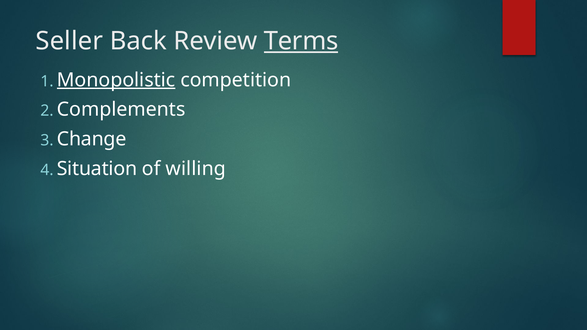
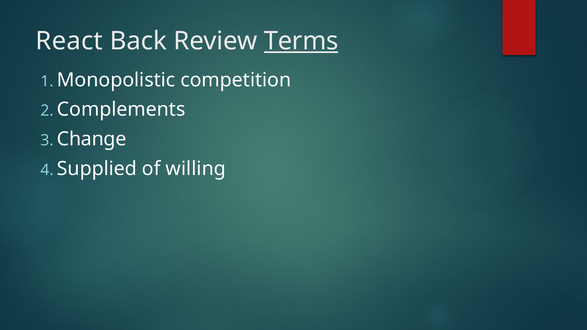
Seller: Seller -> React
Monopolistic underline: present -> none
Situation: Situation -> Supplied
